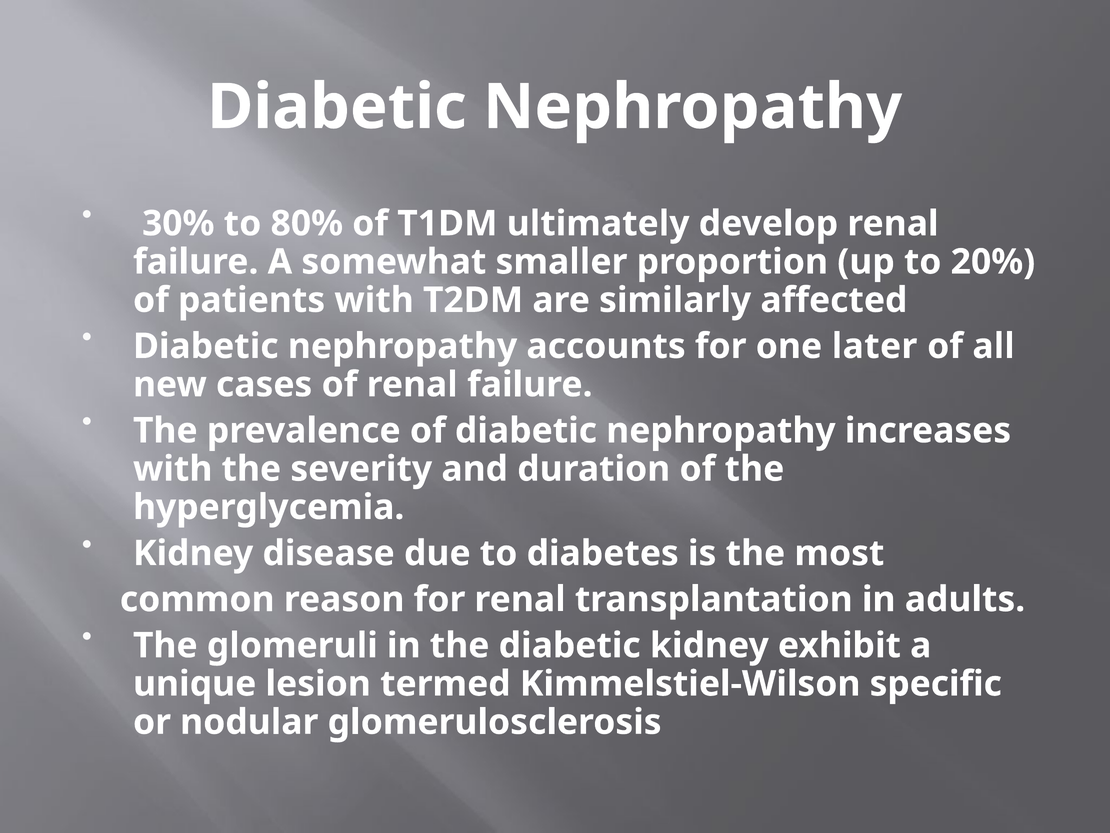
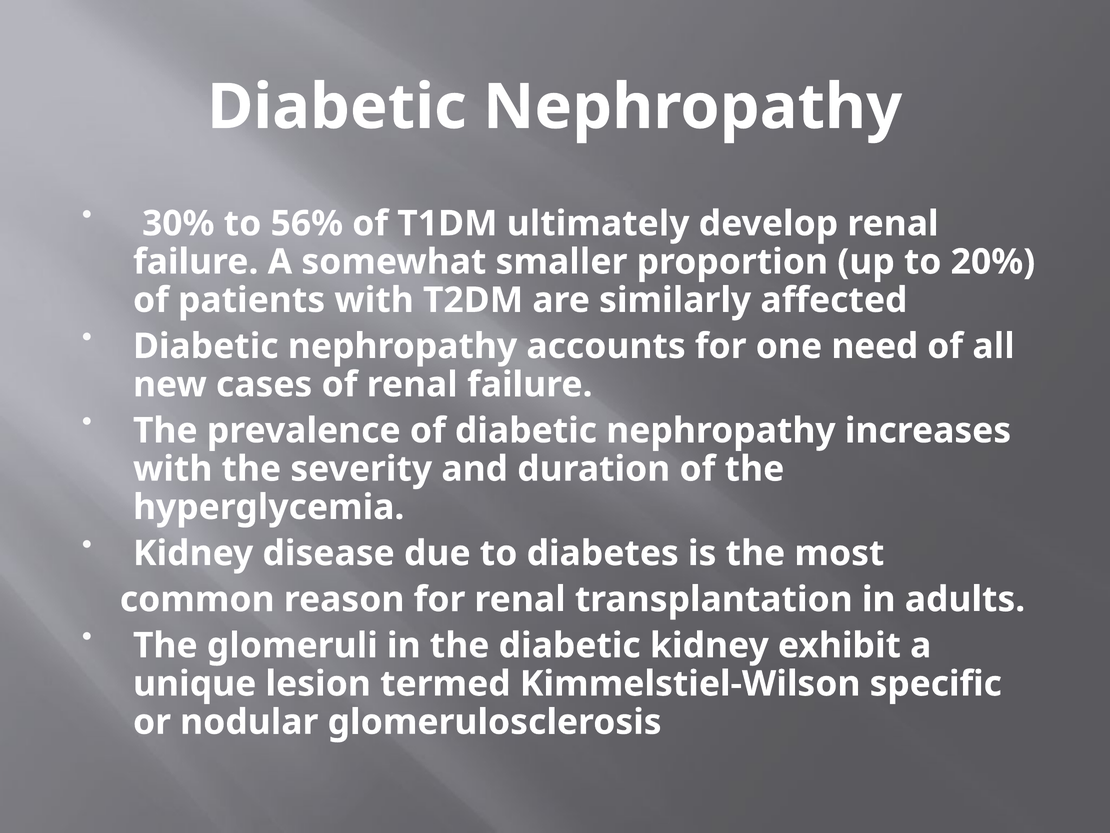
80%: 80% -> 56%
later: later -> need
